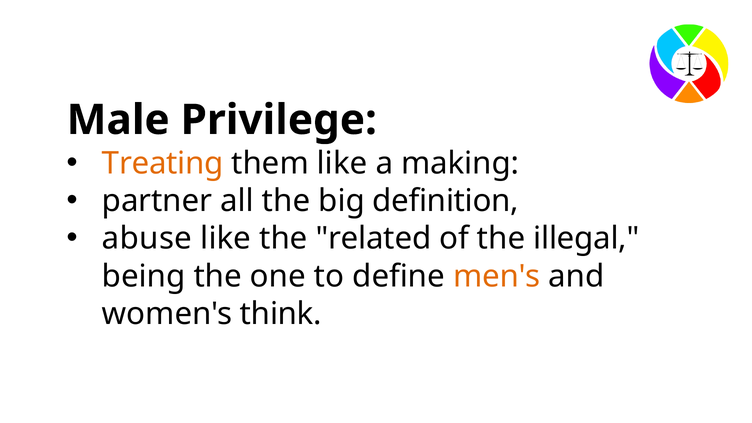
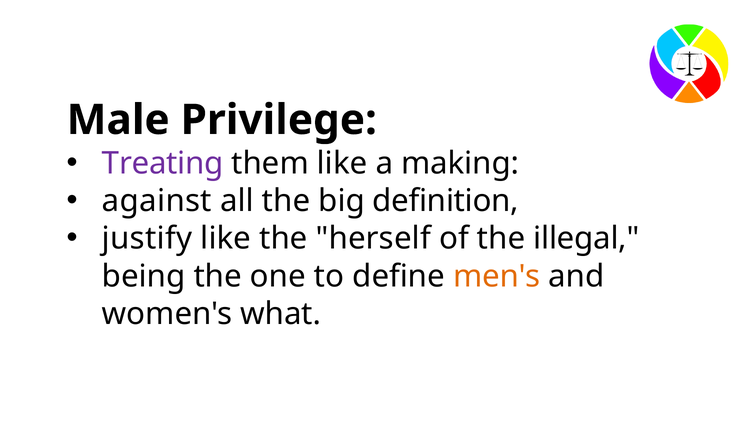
Treating colour: orange -> purple
partner: partner -> against
abuse: abuse -> justify
related: related -> herself
think: think -> what
